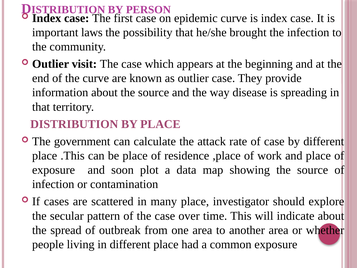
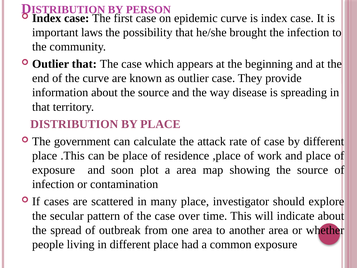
Outlier visit: visit -> that
a data: data -> area
